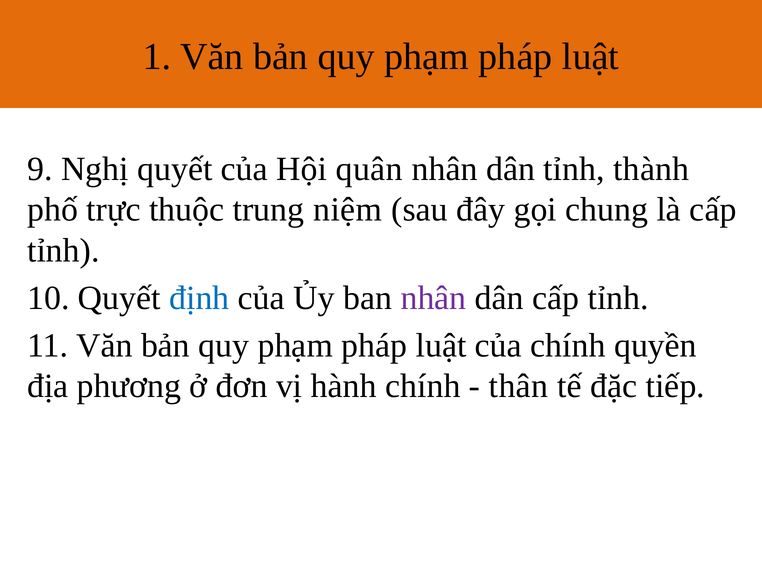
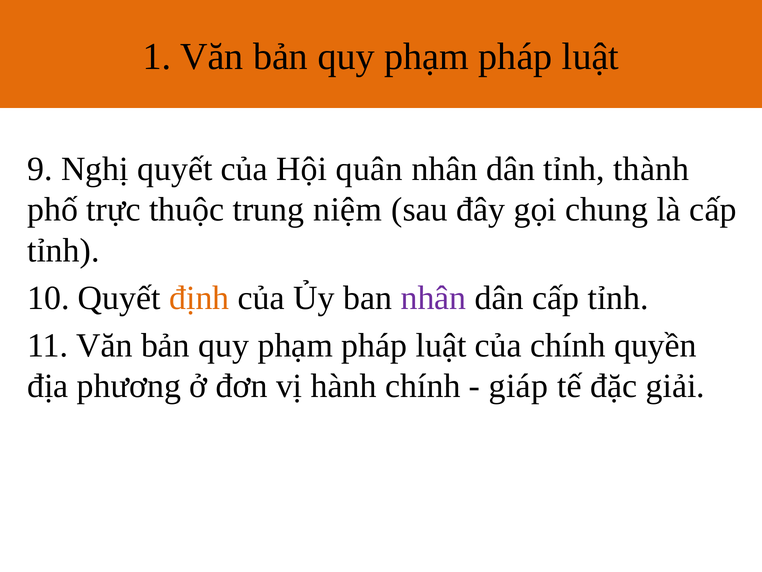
định colour: blue -> orange
thân: thân -> giáp
tiếp: tiếp -> giải
